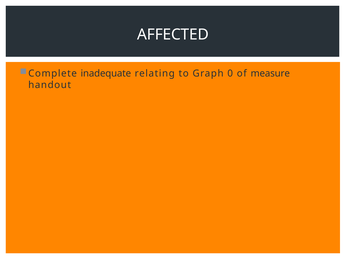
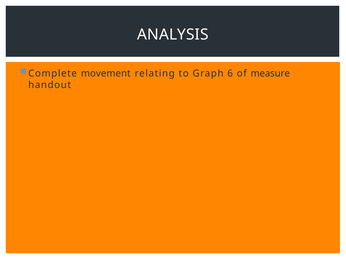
AFFECTED: AFFECTED -> ANALYSIS
inadequate: inadequate -> movement
0: 0 -> 6
